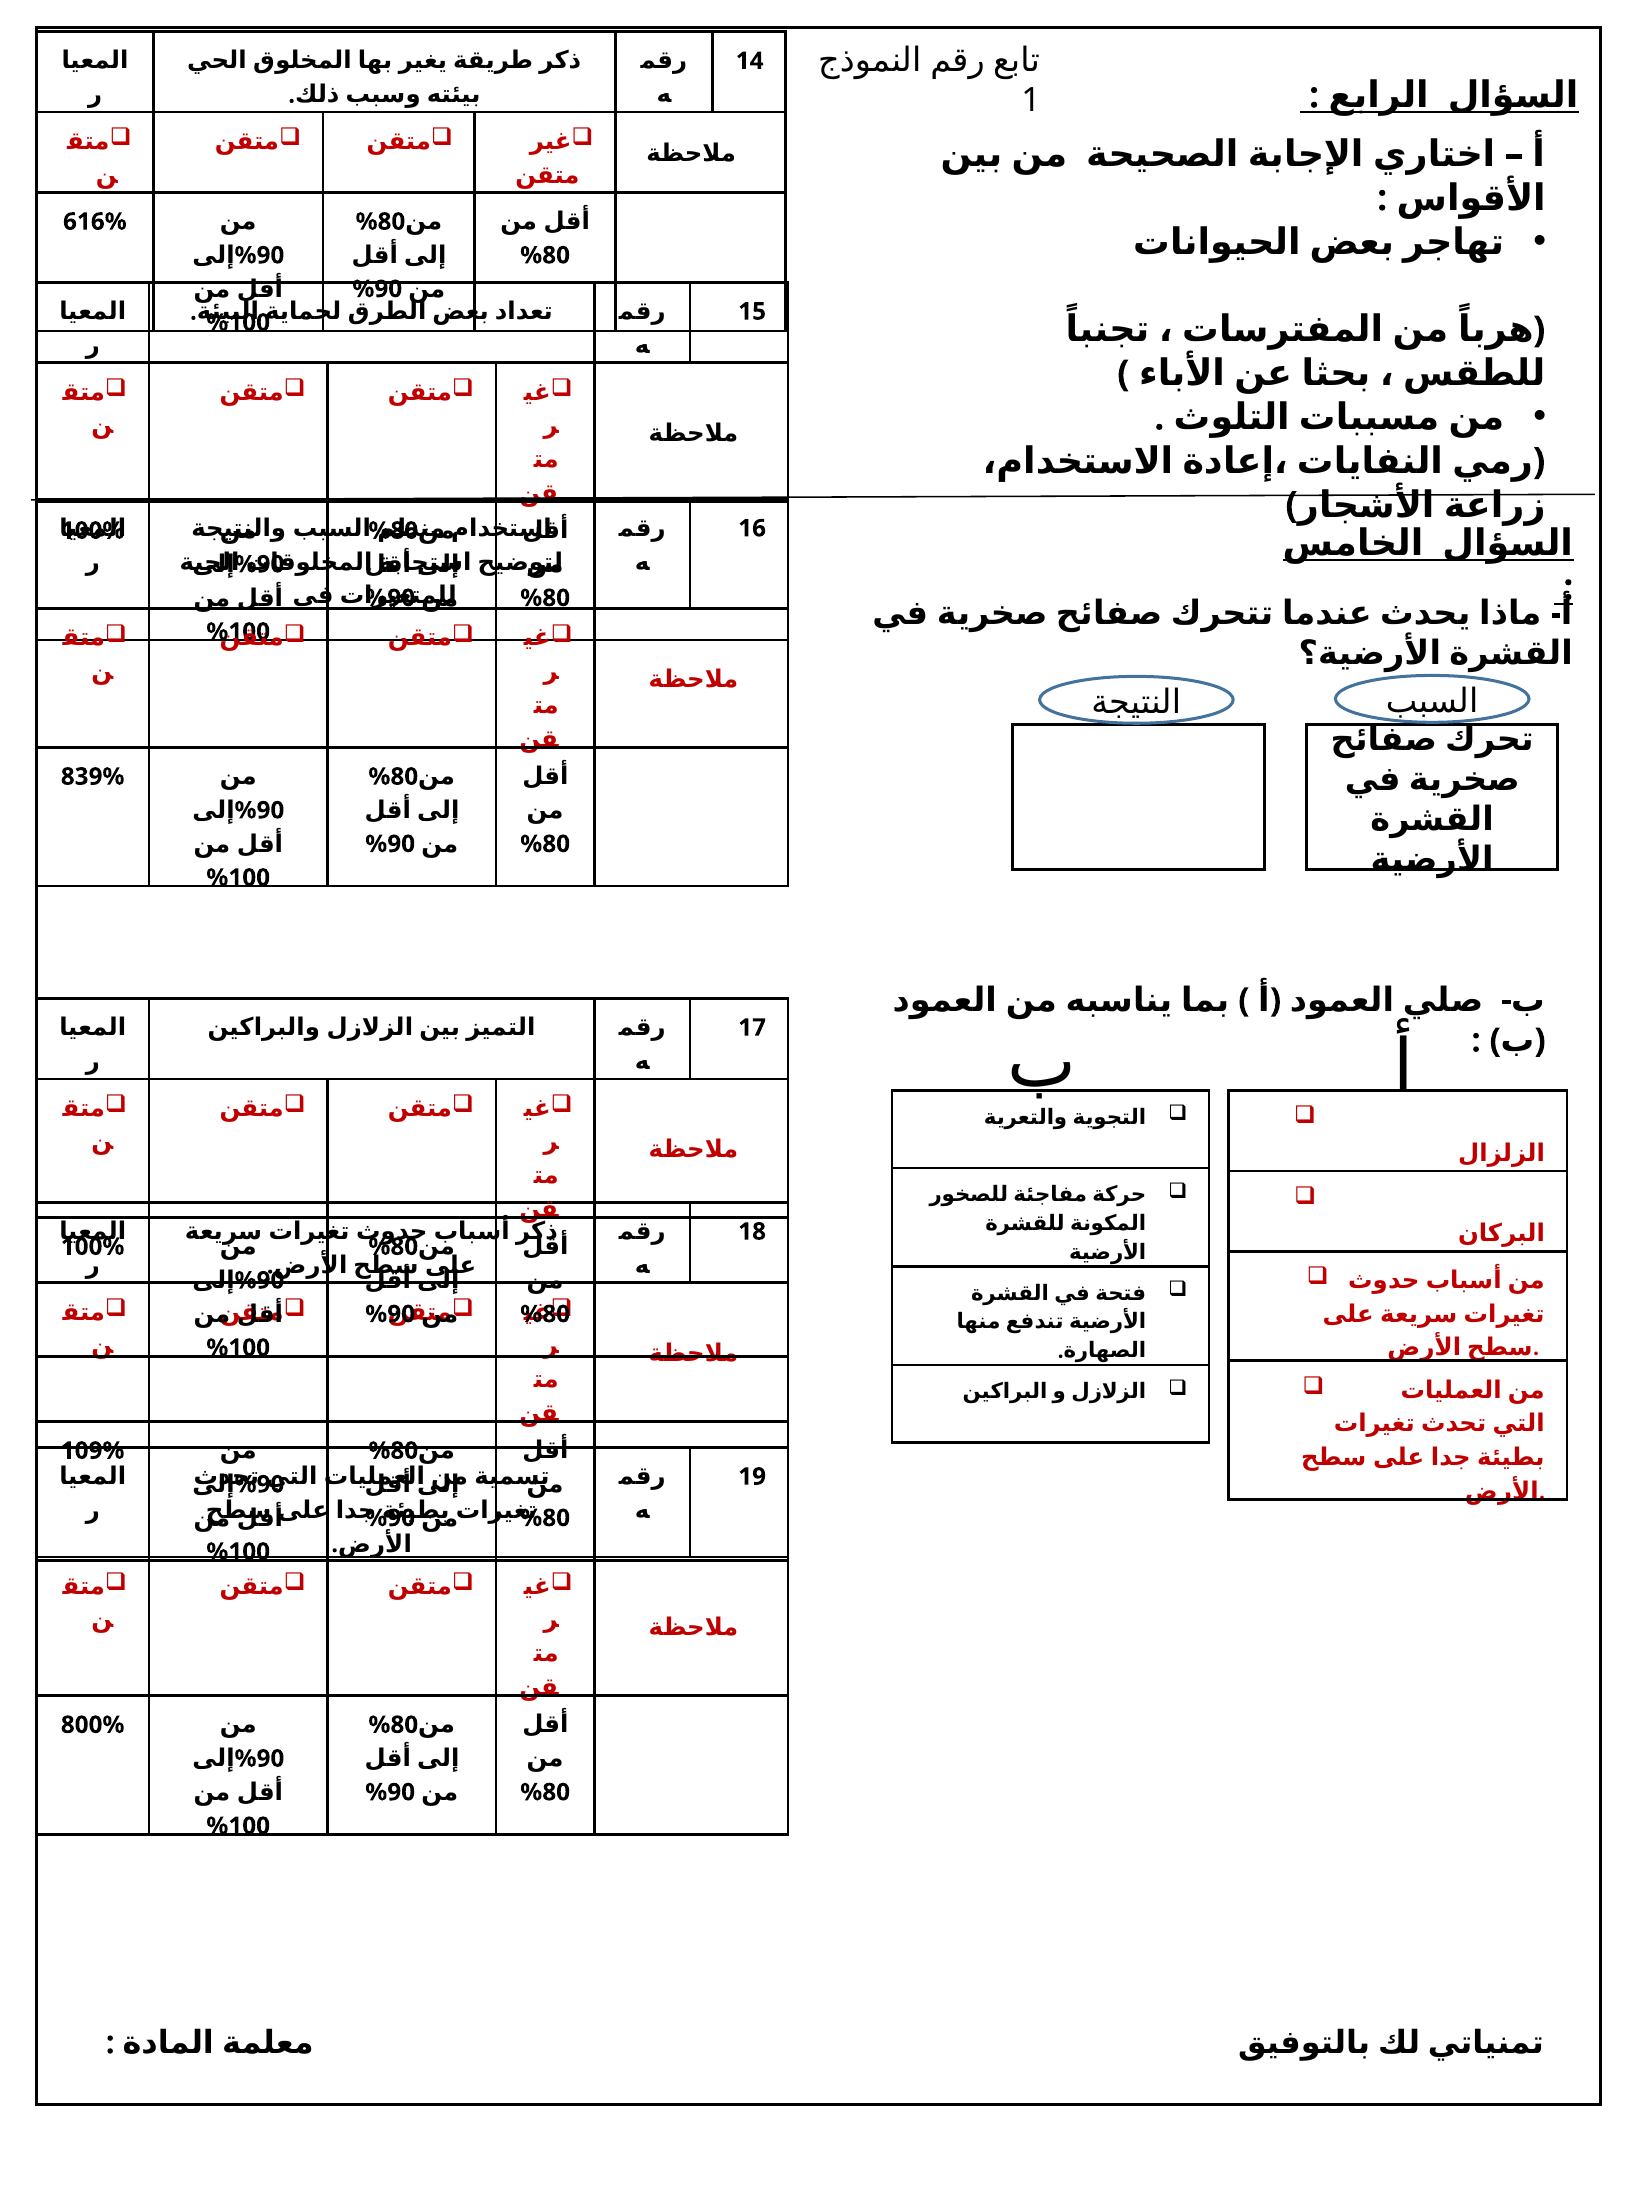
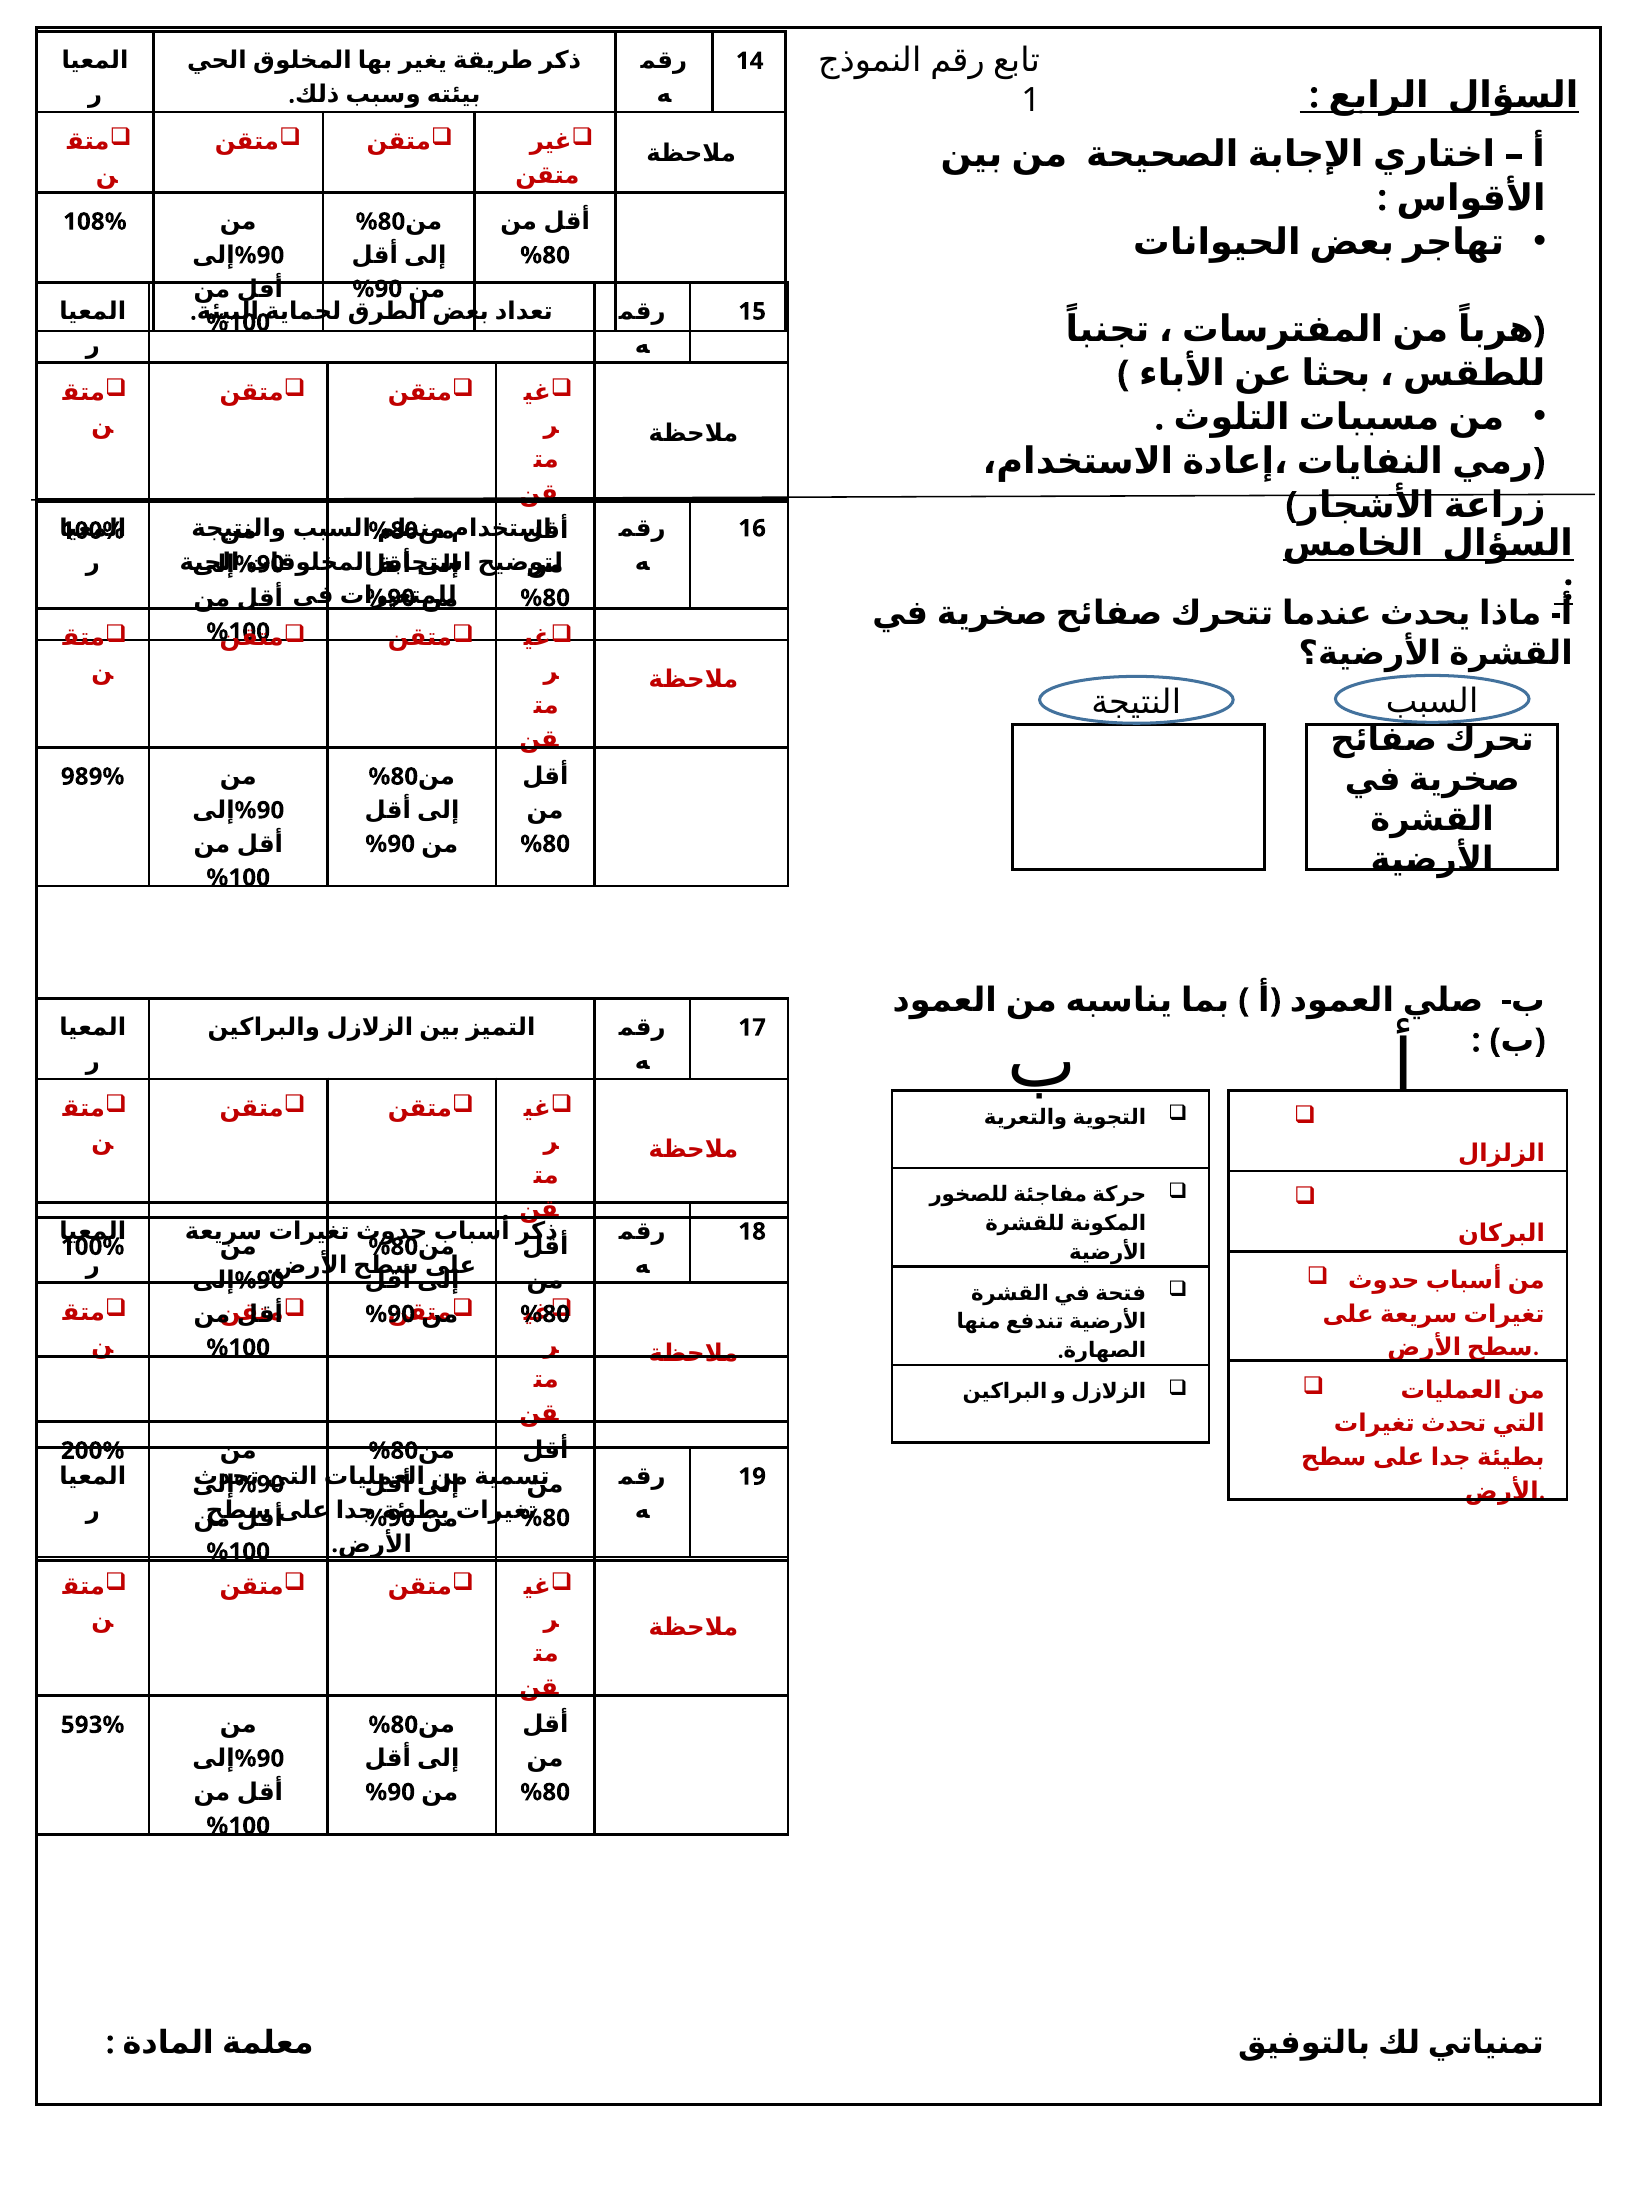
616%: 616% -> 108%
839%: 839% -> 989%
109%: 109% -> 200%
800%: 800% -> 593%
